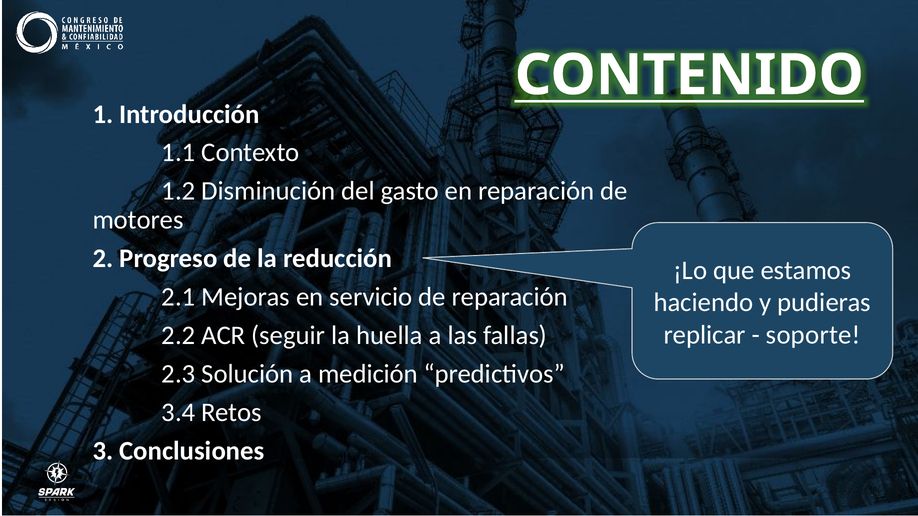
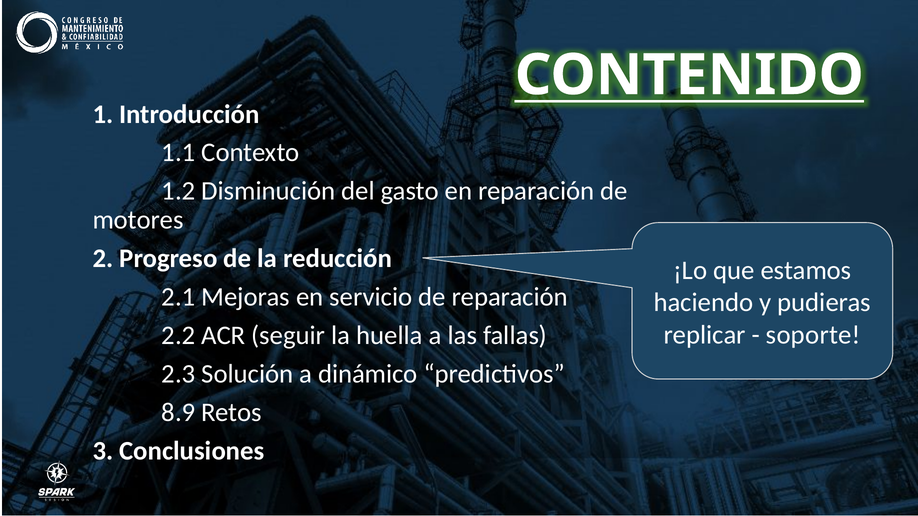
medición: medición -> dinámico
3.4: 3.4 -> 8.9
